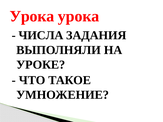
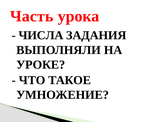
Урока at (32, 16): Урока -> Часть
